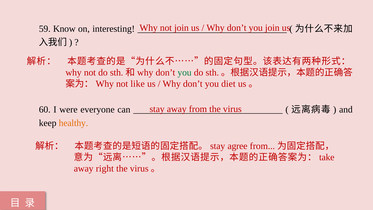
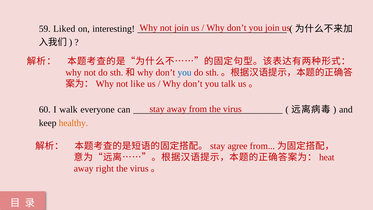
Know: Know -> Liked
you at (185, 72) colour: green -> blue
diet: diet -> talk
were: were -> walk
take: take -> heat
